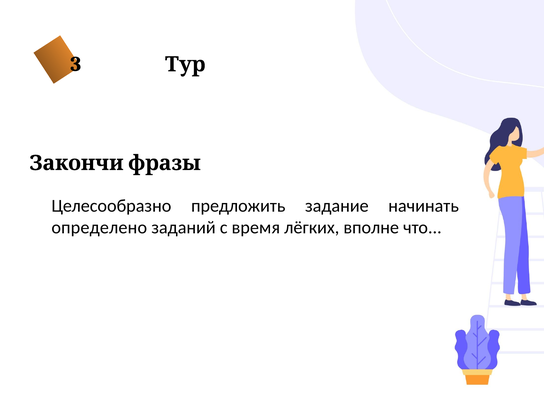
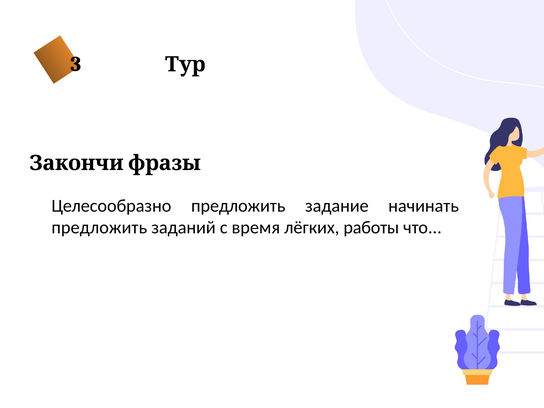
определено at (99, 227): определено -> предложить
вполне: вполне -> работы
